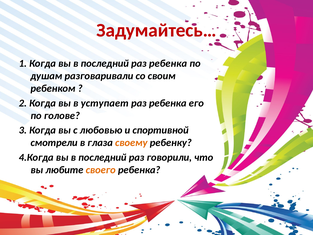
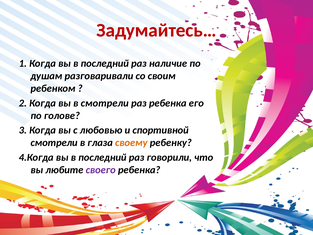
последний раз ребенка: ребенка -> наличие
в уступает: уступает -> смотрели
своего colour: orange -> purple
